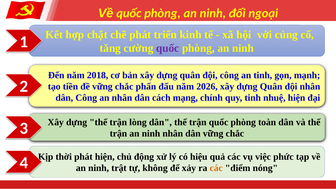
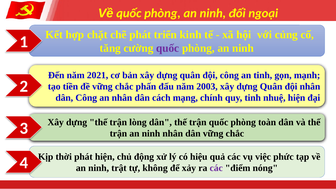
2018: 2018 -> 2021
2026: 2026 -> 2003
các at (216, 168) colour: orange -> purple
